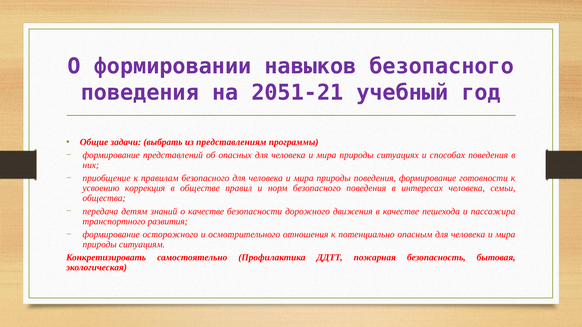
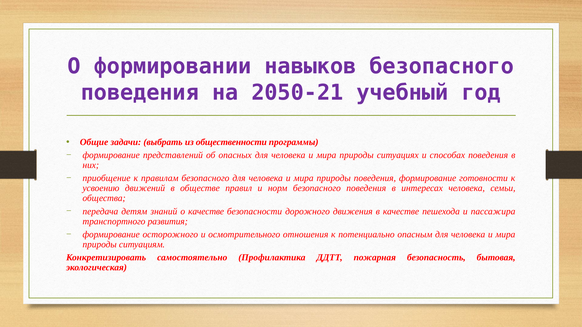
2051-21: 2051-21 -> 2050-21
представлениям: представлениям -> общественности
коррекция: коррекция -> движений
